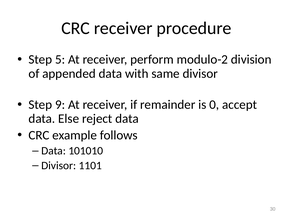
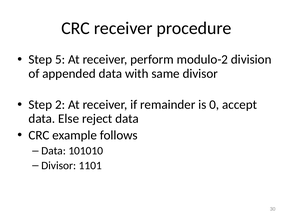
9: 9 -> 2
